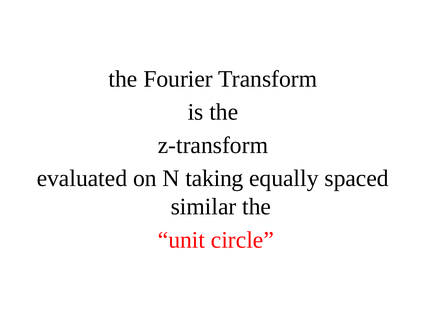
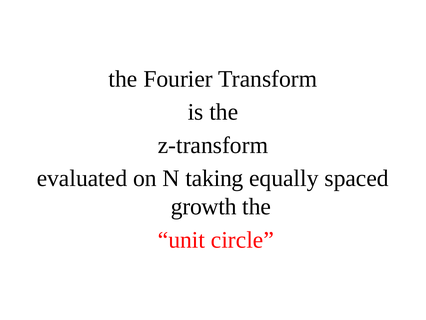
similar: similar -> growth
